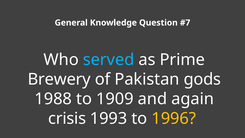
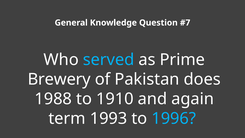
gods: gods -> does
1909: 1909 -> 1910
crisis: crisis -> term
1996 colour: yellow -> light blue
